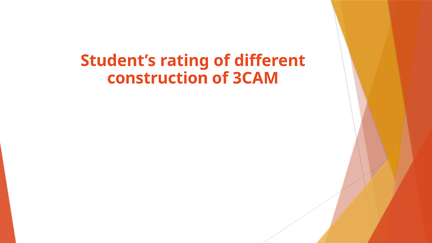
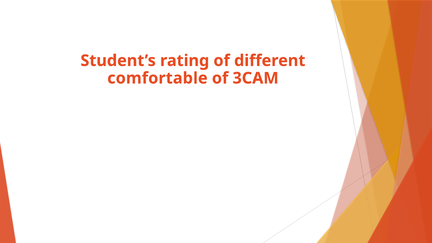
construction: construction -> comfortable
